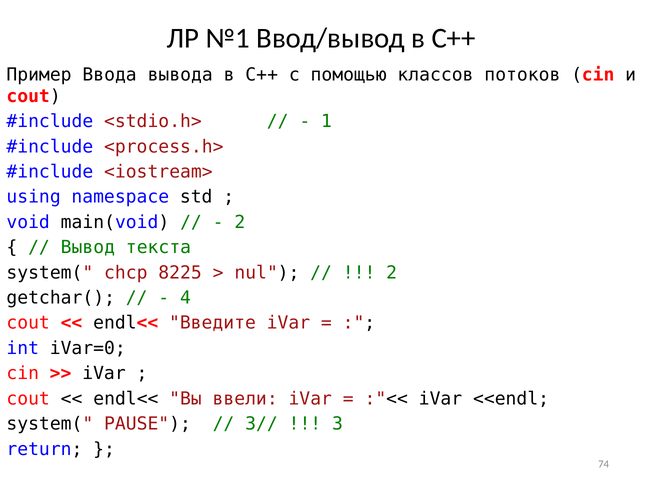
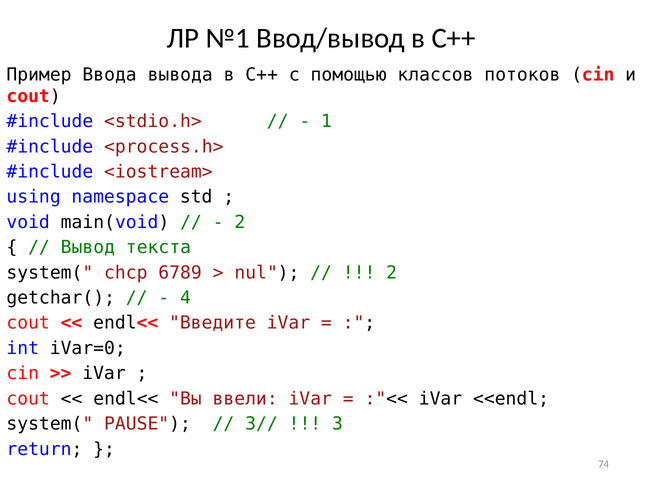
8225: 8225 -> 6789
